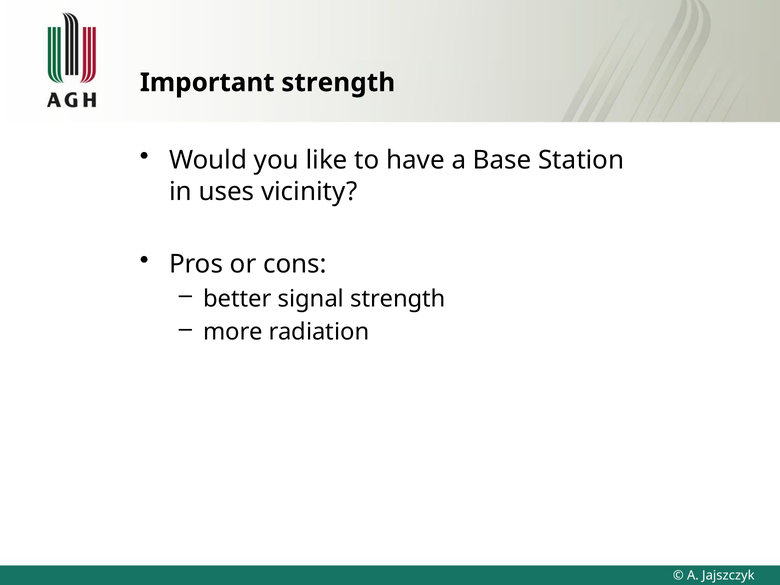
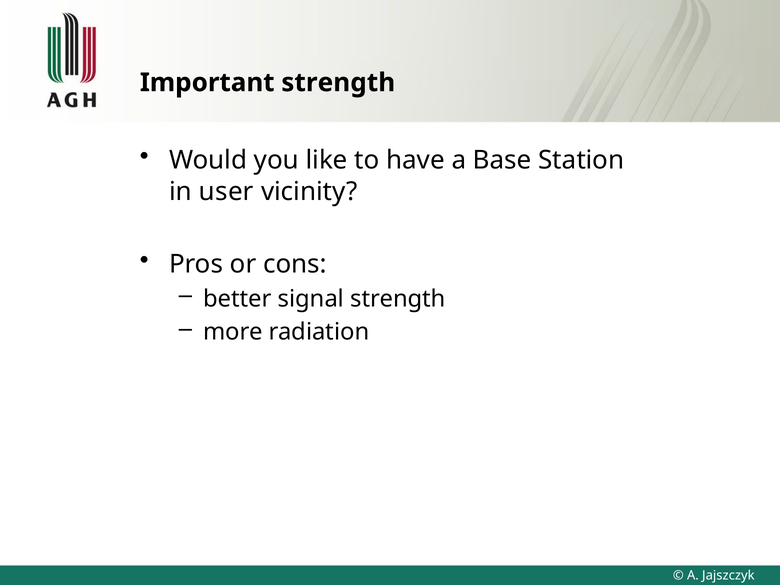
uses: uses -> user
